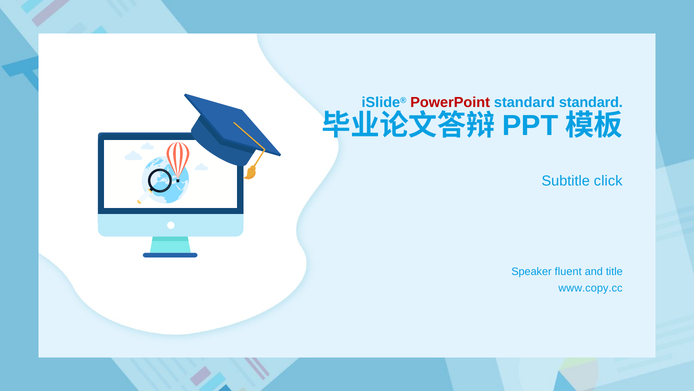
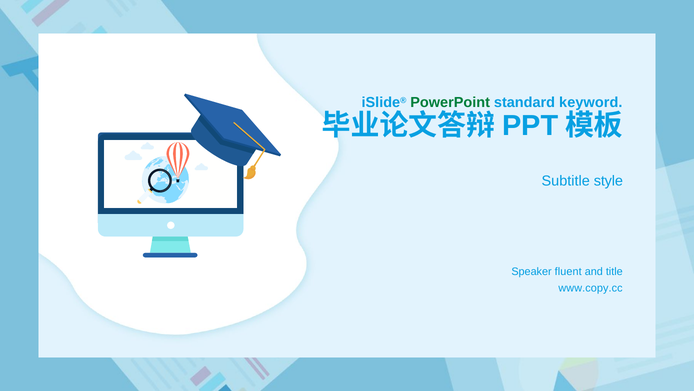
PowerPoint colour: red -> green
standard standard: standard -> keyword
click: click -> style
